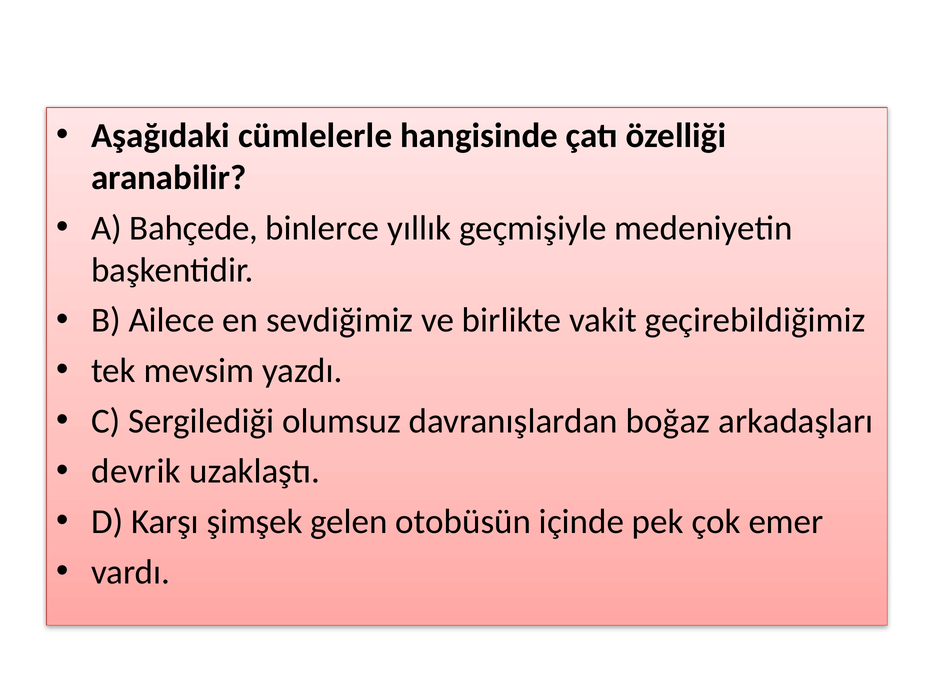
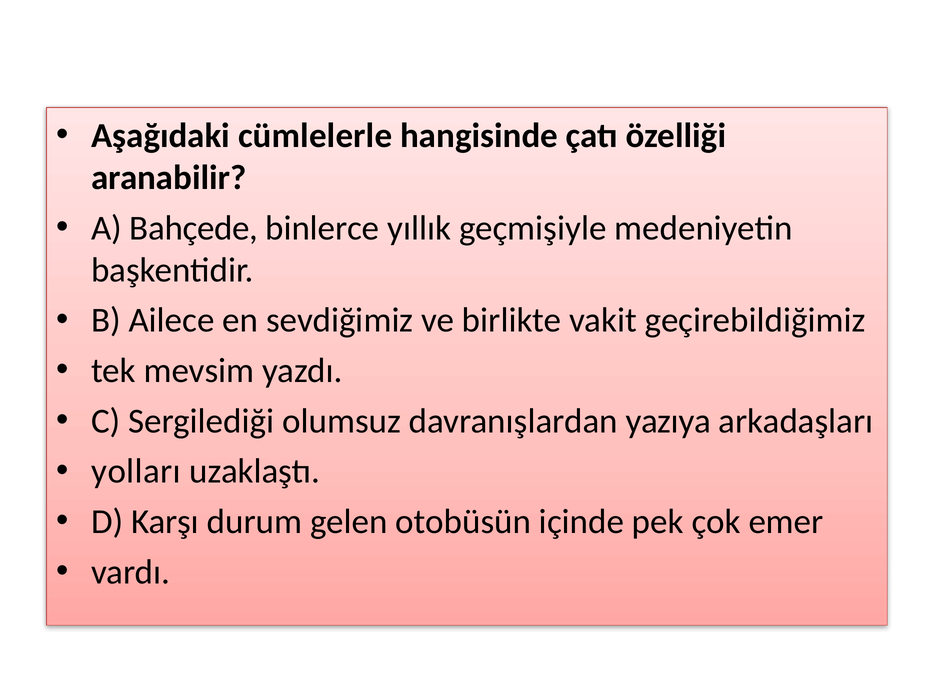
boğaz: boğaz -> yazıya
devrik: devrik -> yolları
şimşek: şimşek -> durum
